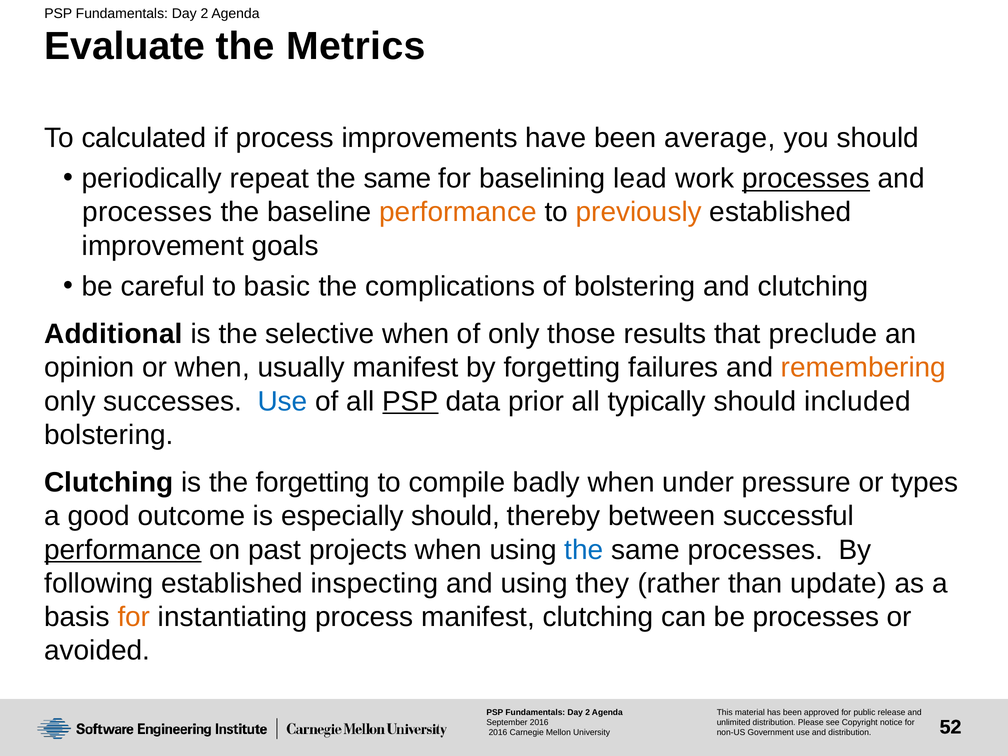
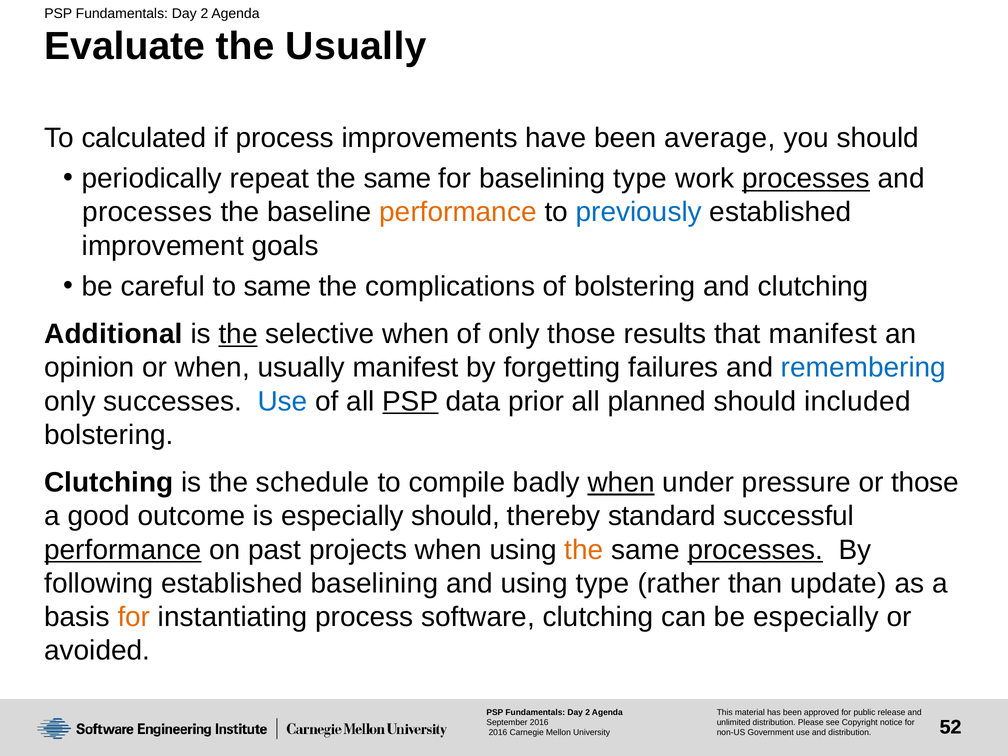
the Metrics: Metrics -> Usually
baselining lead: lead -> type
previously colour: orange -> blue
to basic: basic -> same
the at (238, 334) underline: none -> present
that preclude: preclude -> manifest
remembering colour: orange -> blue
typically: typically -> planned
the forgetting: forgetting -> schedule
when at (621, 483) underline: none -> present
or types: types -> those
between: between -> standard
the at (584, 550) colour: blue -> orange
processes at (755, 550) underline: none -> present
established inspecting: inspecting -> baselining
using they: they -> type
process manifest: manifest -> software
be processes: processes -> especially
